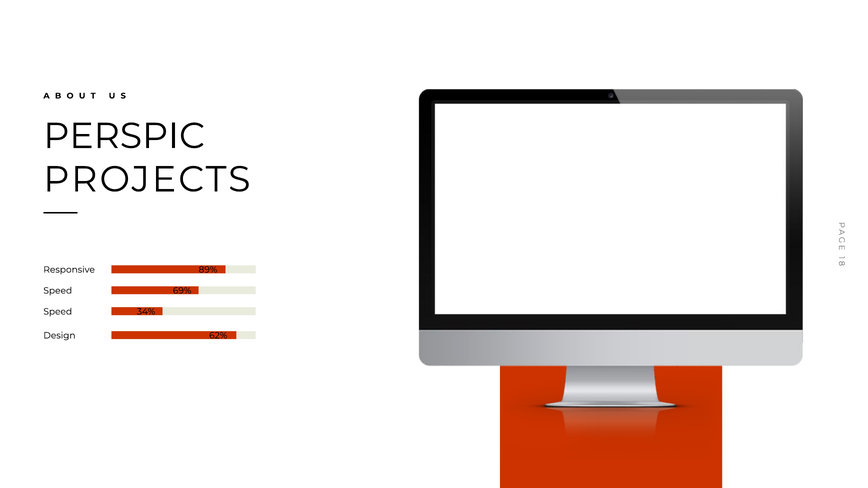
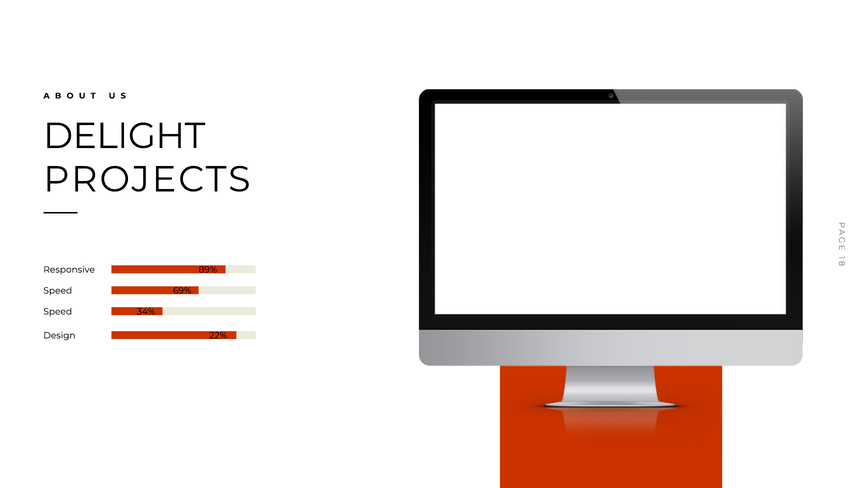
PERSPIC: PERSPIC -> DELIGHT
62%: 62% -> 22%
